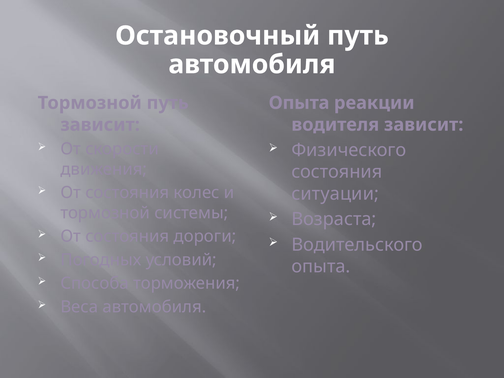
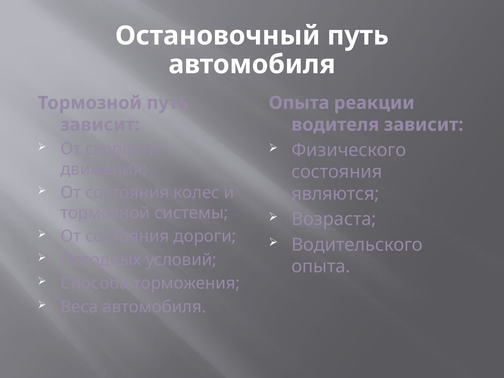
ситуации: ситуации -> являются
